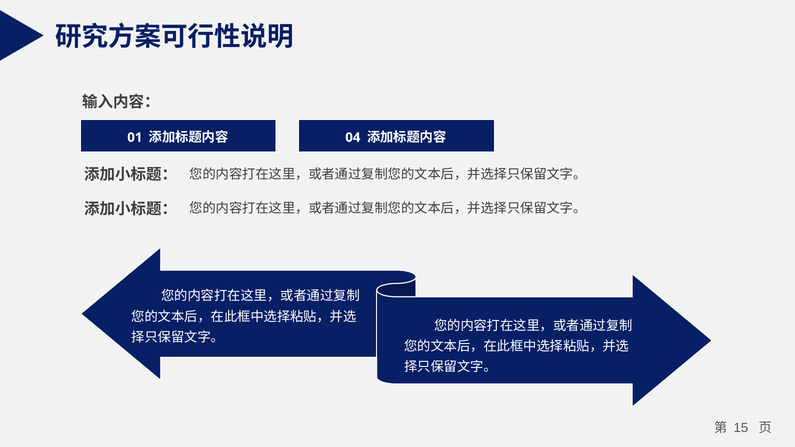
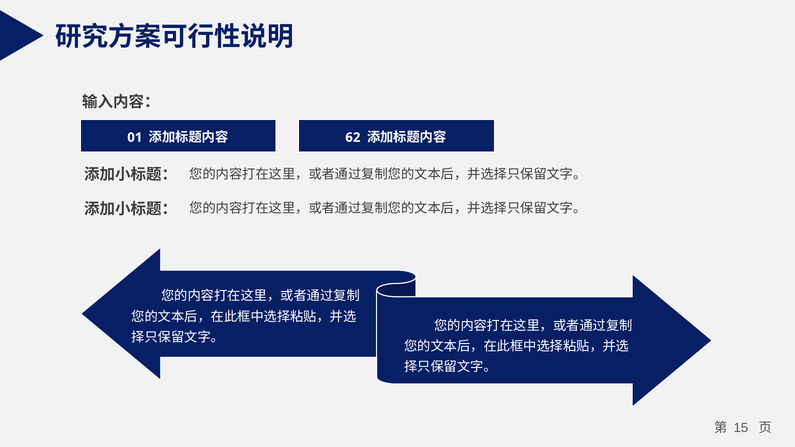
04: 04 -> 62
